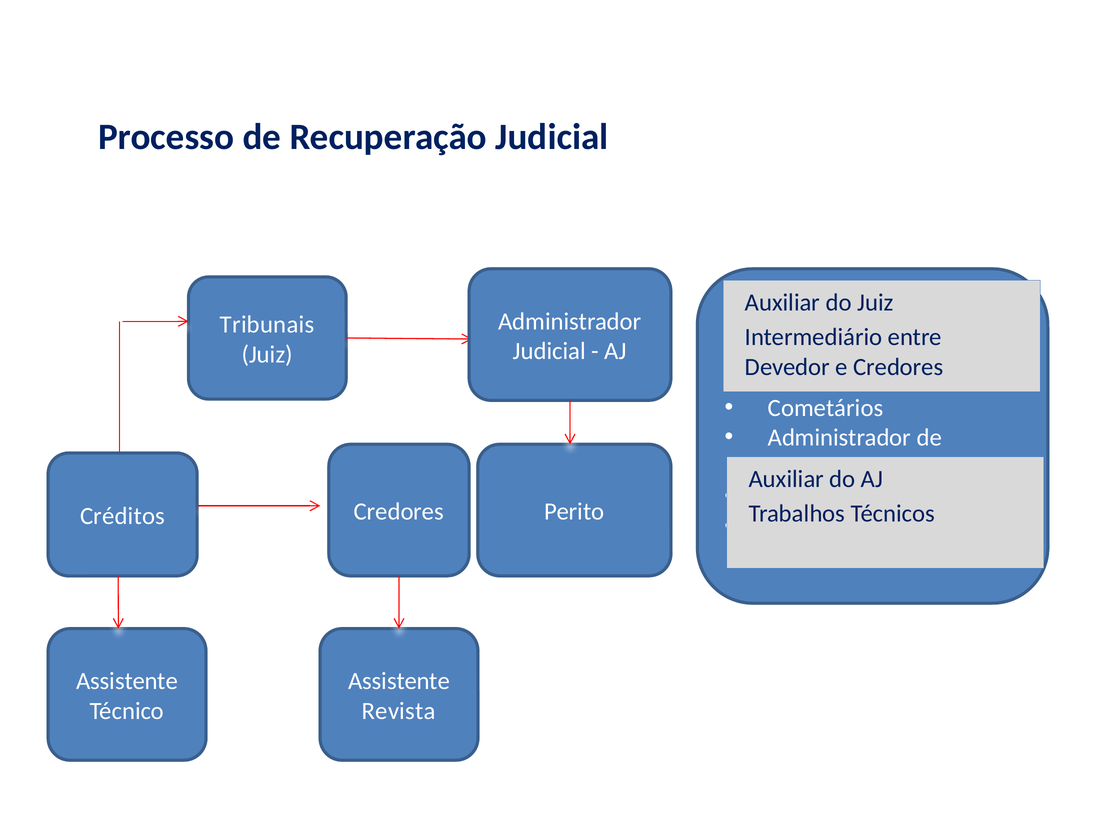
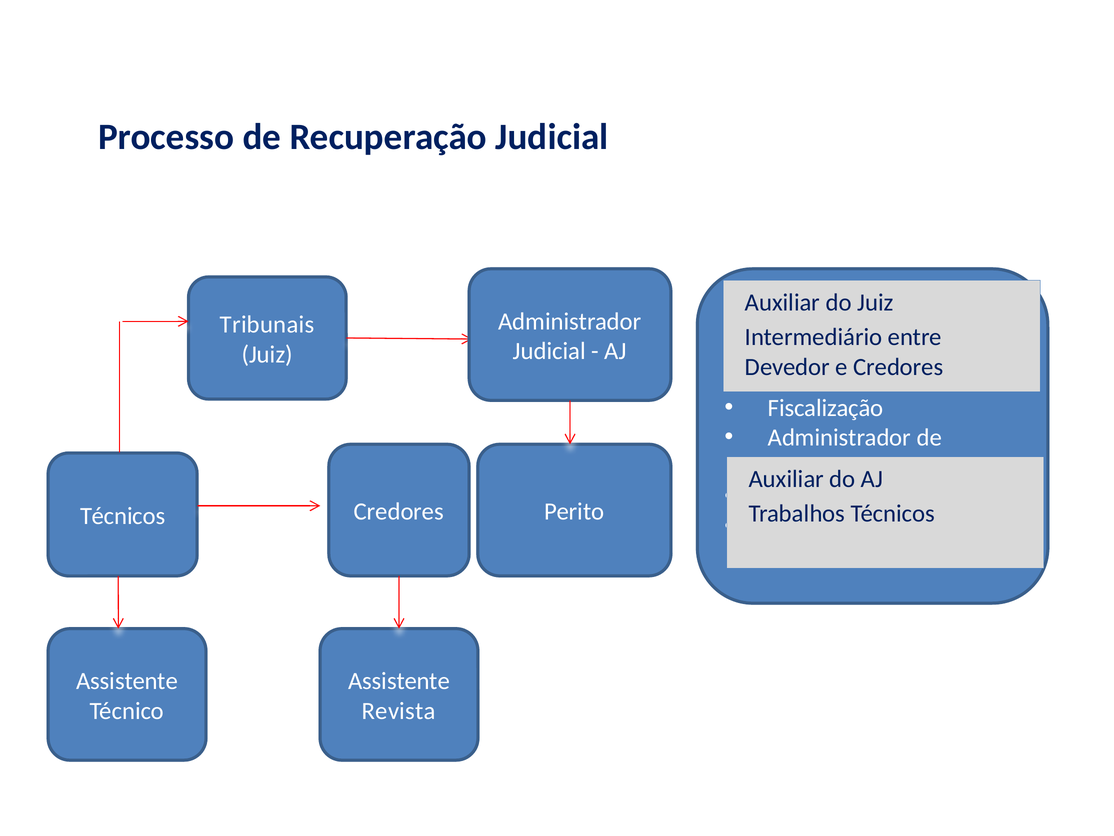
Cometários: Cometários -> Fiscalização
Créditos at (122, 516): Créditos -> Técnicos
